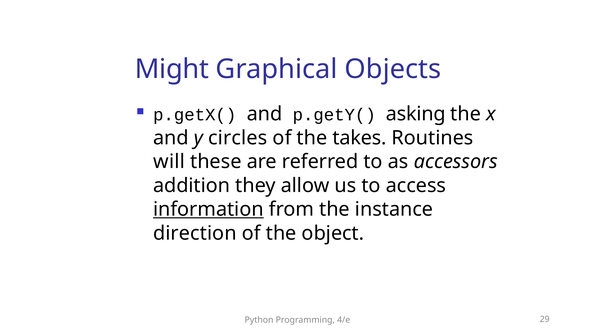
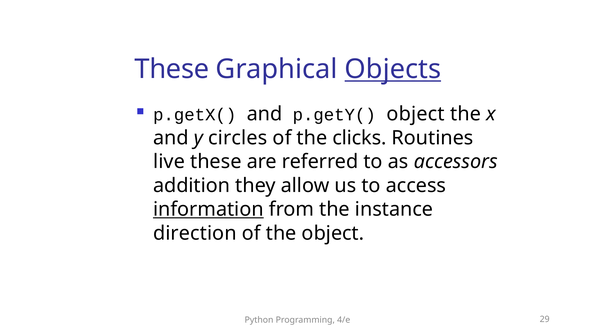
Might at (172, 69): Might -> These
Objects underline: none -> present
p.getY( asking: asking -> object
takes: takes -> clicks
will: will -> live
